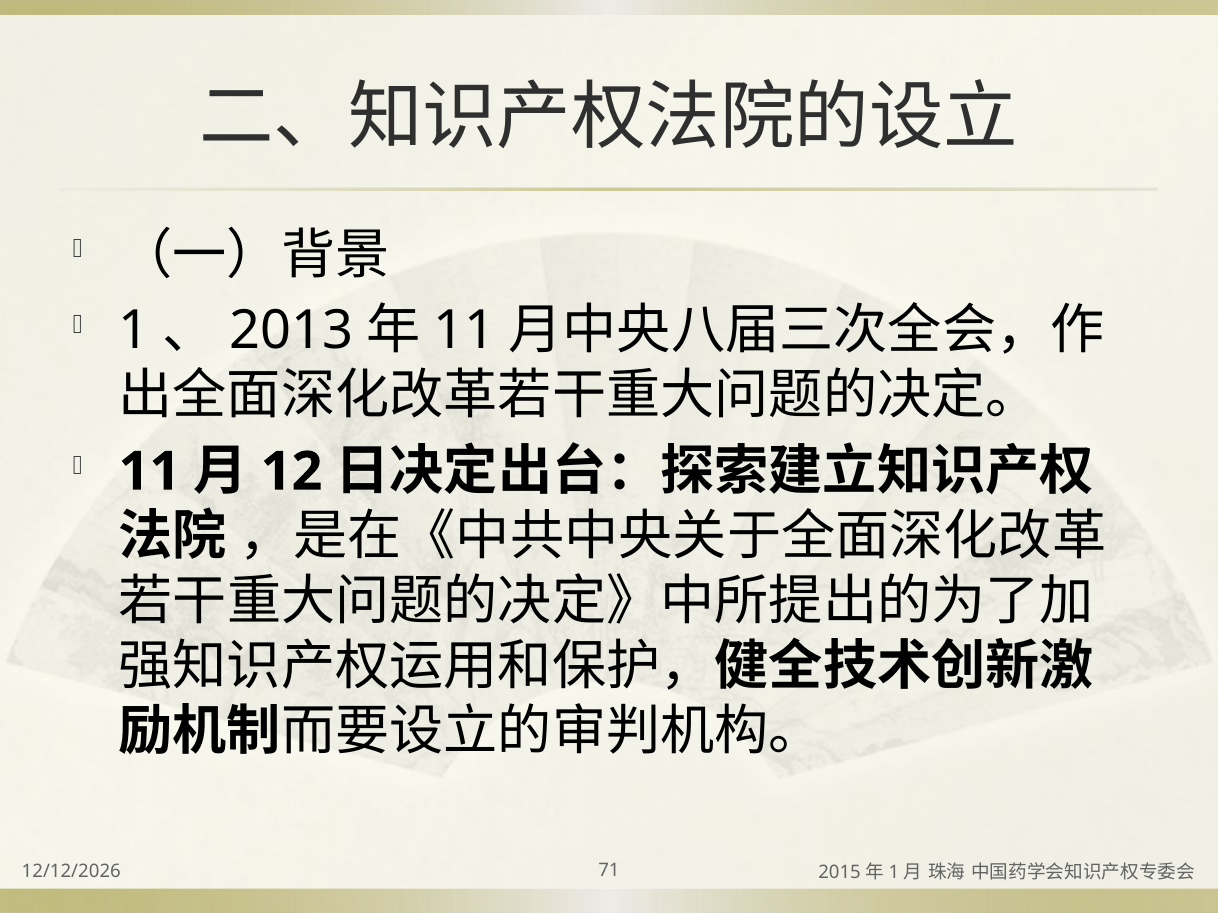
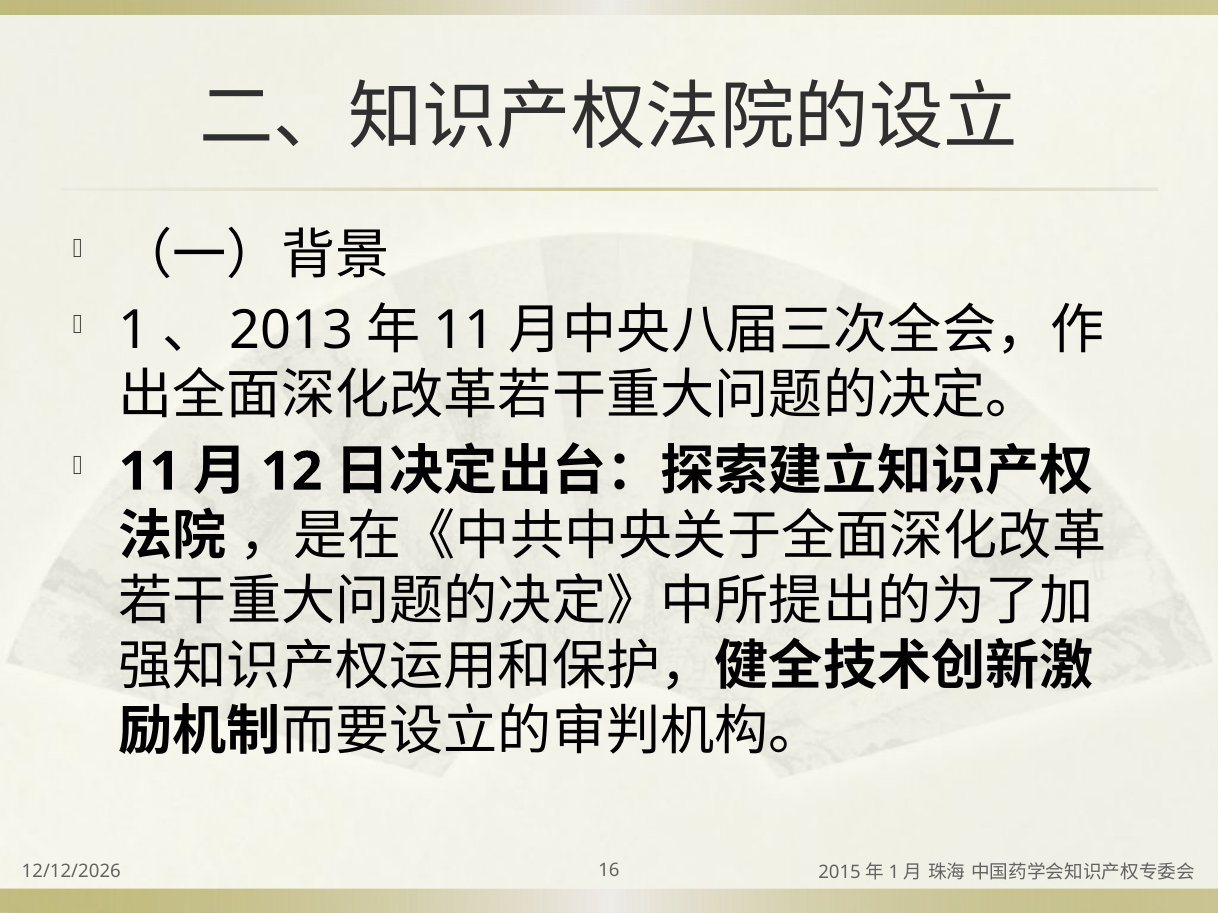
71: 71 -> 16
